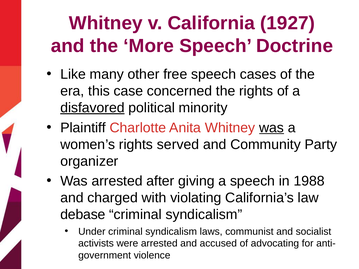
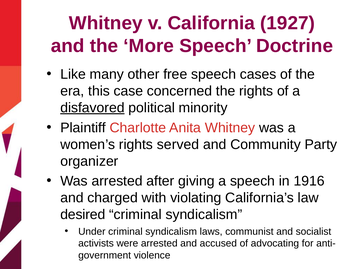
was at (272, 128) underline: present -> none
1988: 1988 -> 1916
debase: debase -> desired
